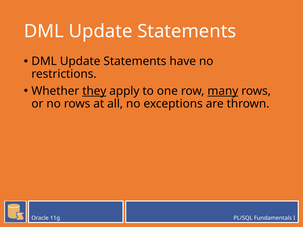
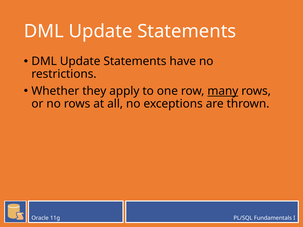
they underline: present -> none
